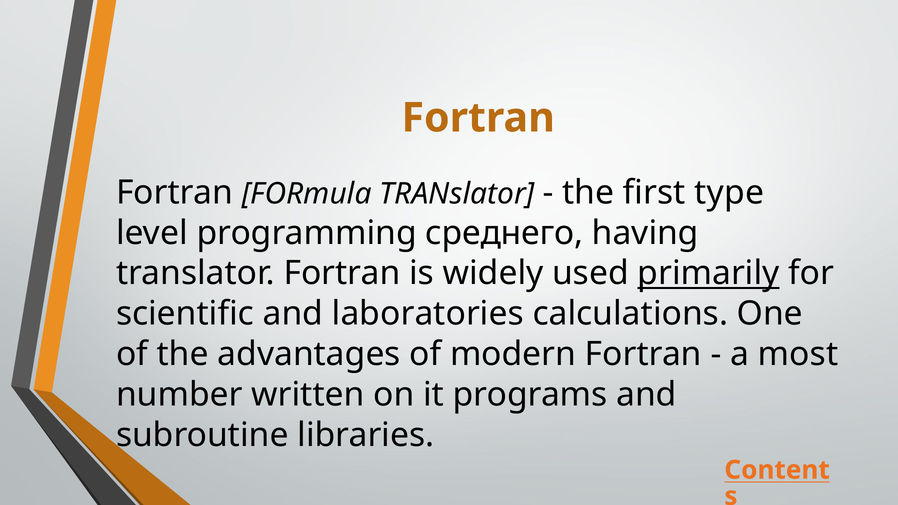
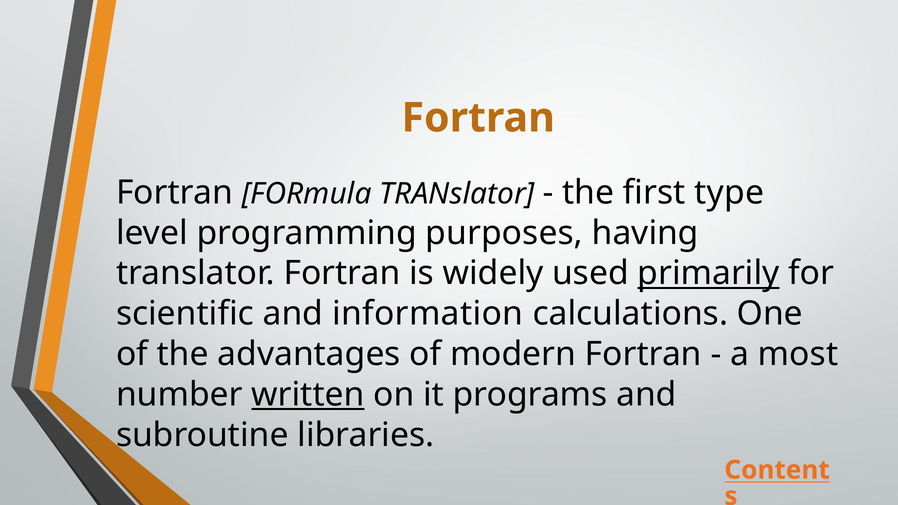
среднего: среднего -> purposes
laboratories: laboratories -> information
written underline: none -> present
